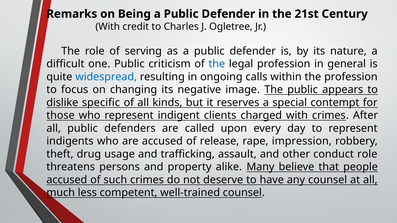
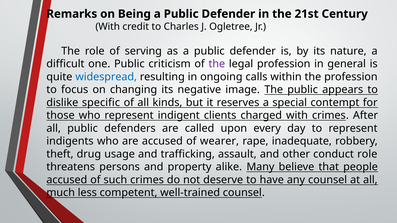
the at (217, 64) colour: blue -> purple
release: release -> wearer
impression: impression -> inadequate
